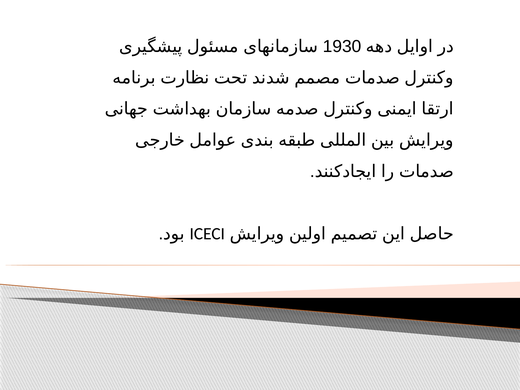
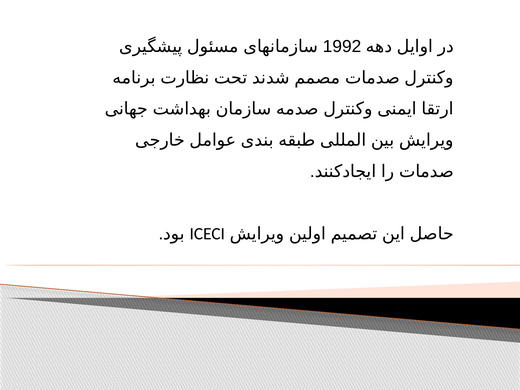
1930: 1930 -> 1992
